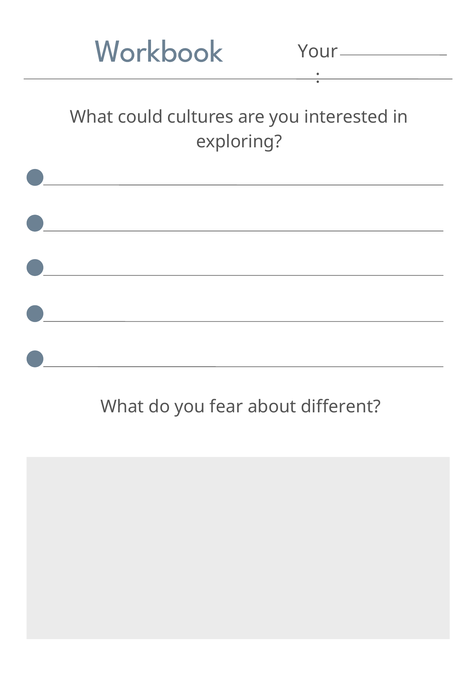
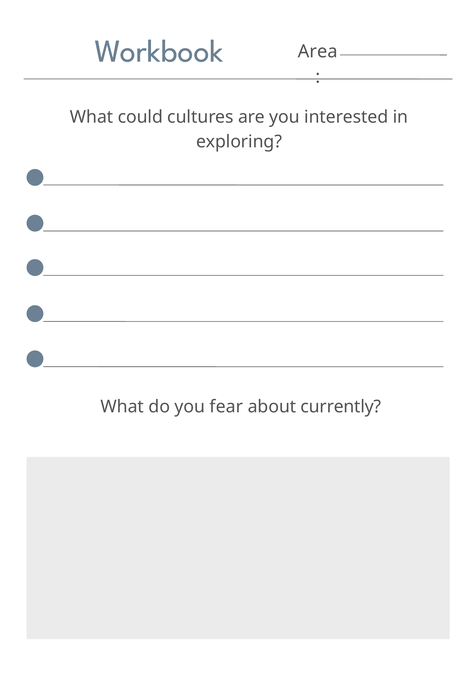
Your: Your -> Area
different: different -> currently
